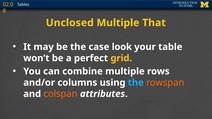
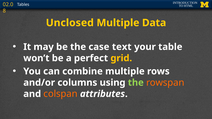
That: That -> Data
look: look -> text
the at (136, 83) colour: light blue -> light green
